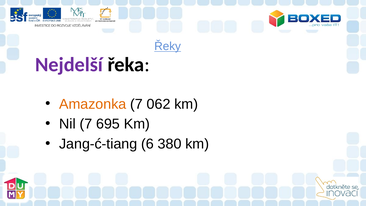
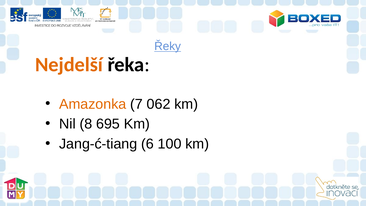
Nejdelší colour: purple -> orange
Nil 7: 7 -> 8
380: 380 -> 100
